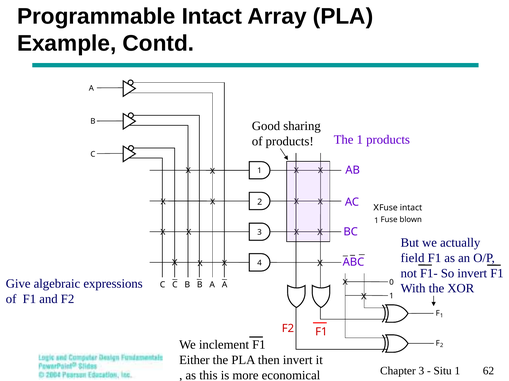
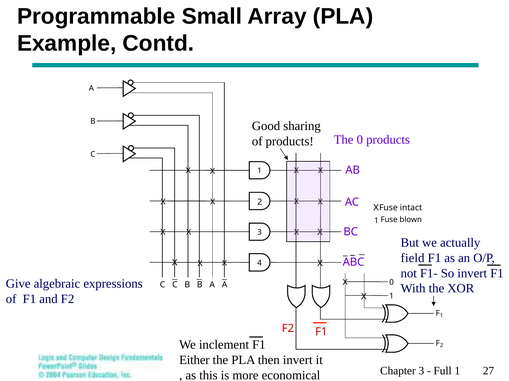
Programmable Intact: Intact -> Small
The 1: 1 -> 0
Situ: Situ -> Full
62: 62 -> 27
